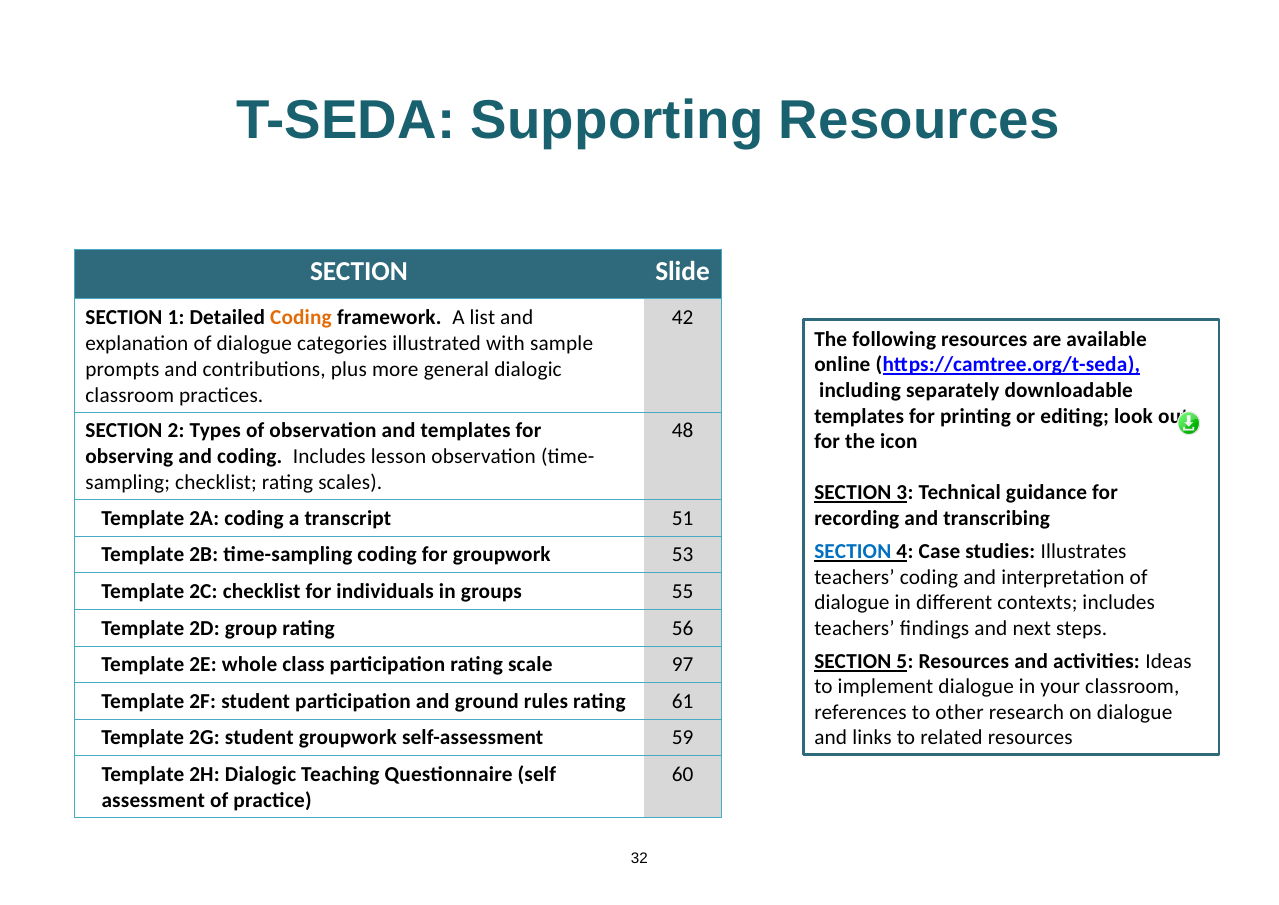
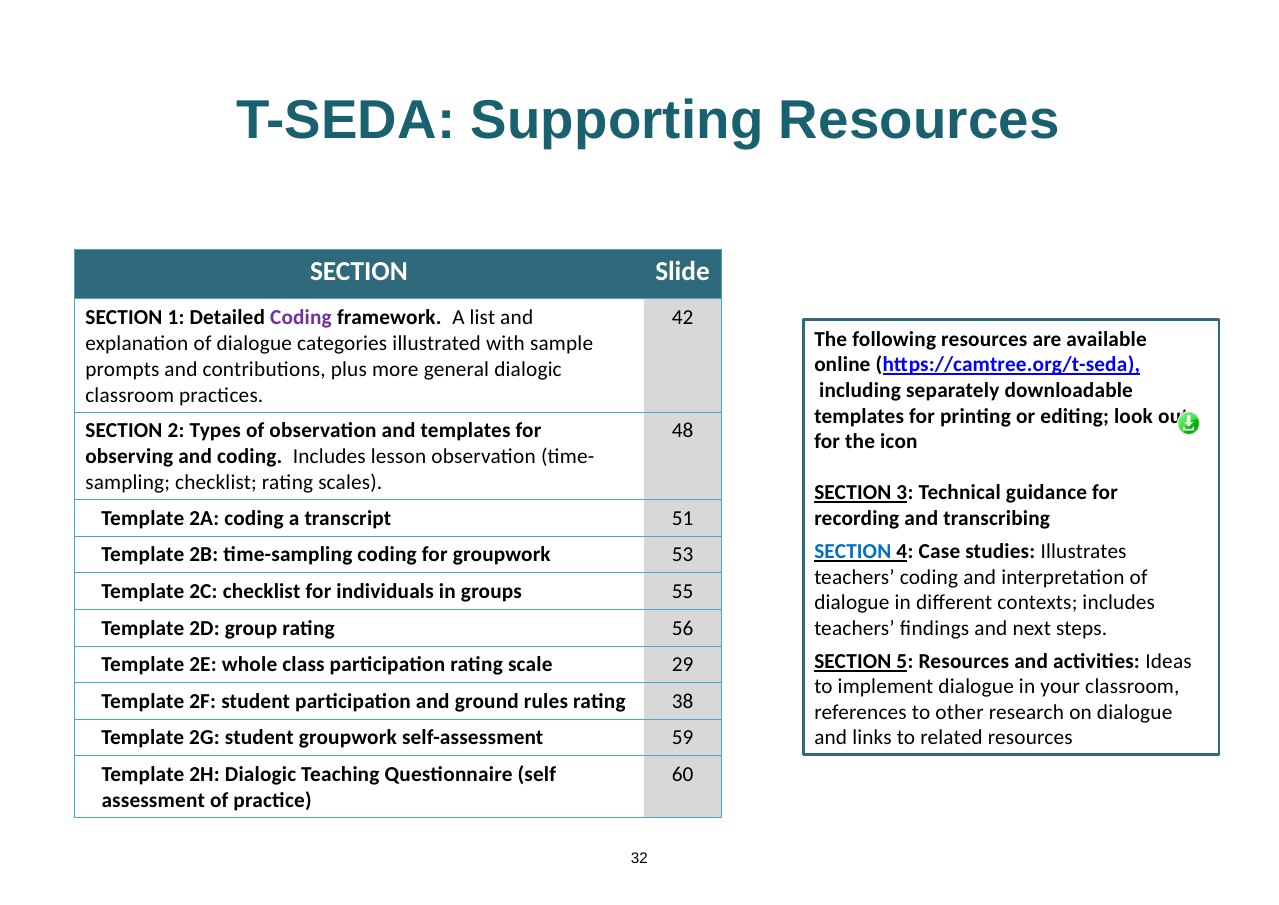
Coding at (301, 317) colour: orange -> purple
97: 97 -> 29
61: 61 -> 38
